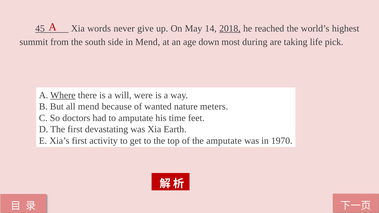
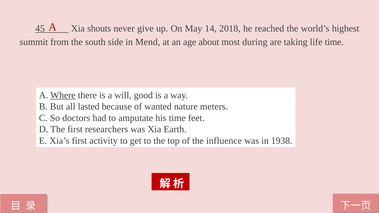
words: words -> shouts
2018 underline: present -> none
down: down -> about
life pick: pick -> time
were: were -> good
all mend: mend -> lasted
devastating: devastating -> researchers
the amputate: amputate -> influence
1970: 1970 -> 1938
